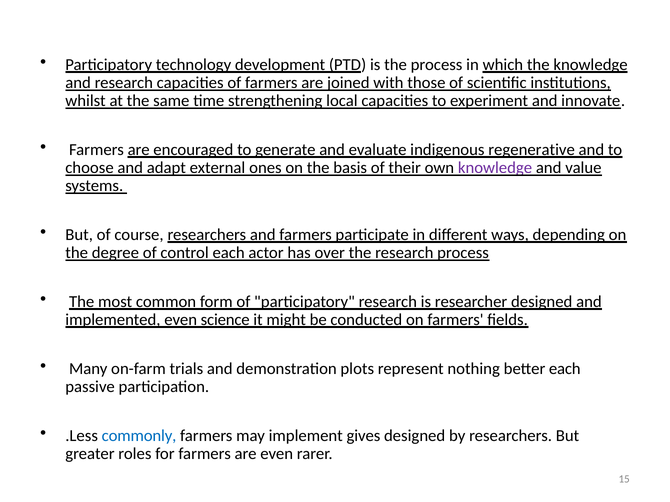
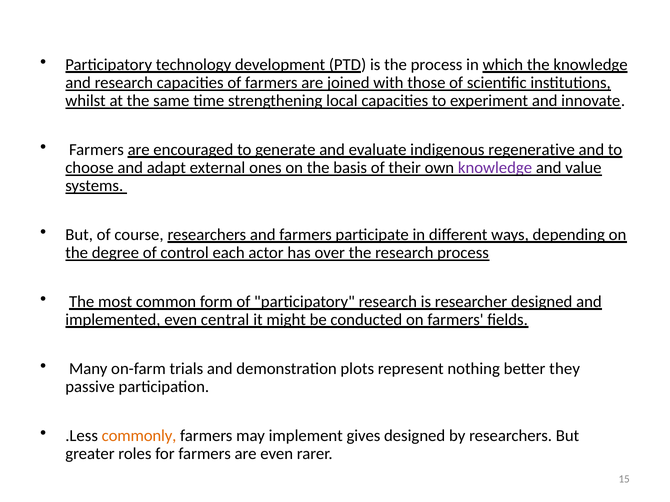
science: science -> central
better each: each -> they
commonly colour: blue -> orange
